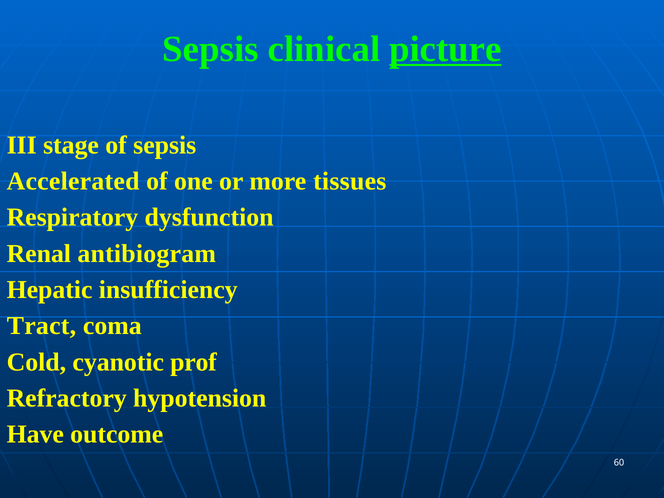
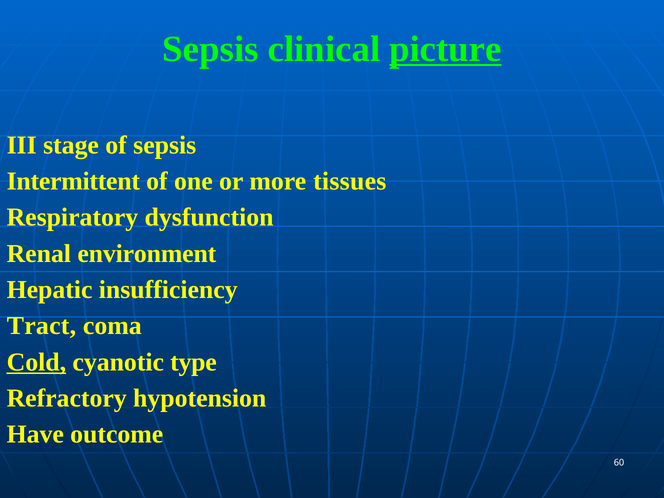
Accelerated: Accelerated -> Intermittent
antibiogram: antibiogram -> environment
Cold underline: none -> present
prof: prof -> type
